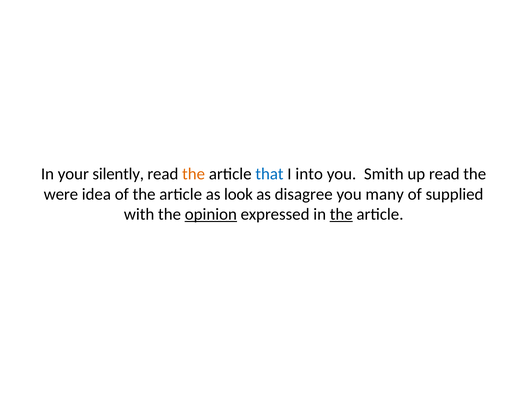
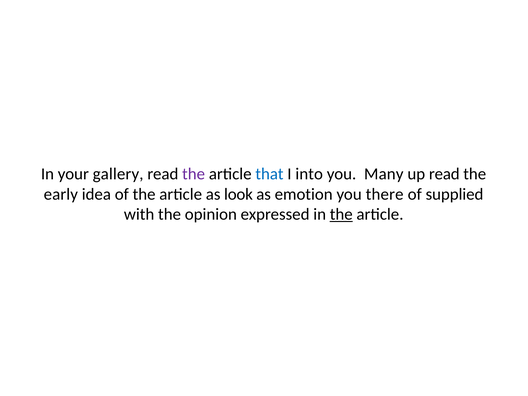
silently: silently -> gallery
the at (194, 174) colour: orange -> purple
Smith: Smith -> Many
were: were -> early
disagree: disagree -> emotion
many: many -> there
opinion underline: present -> none
